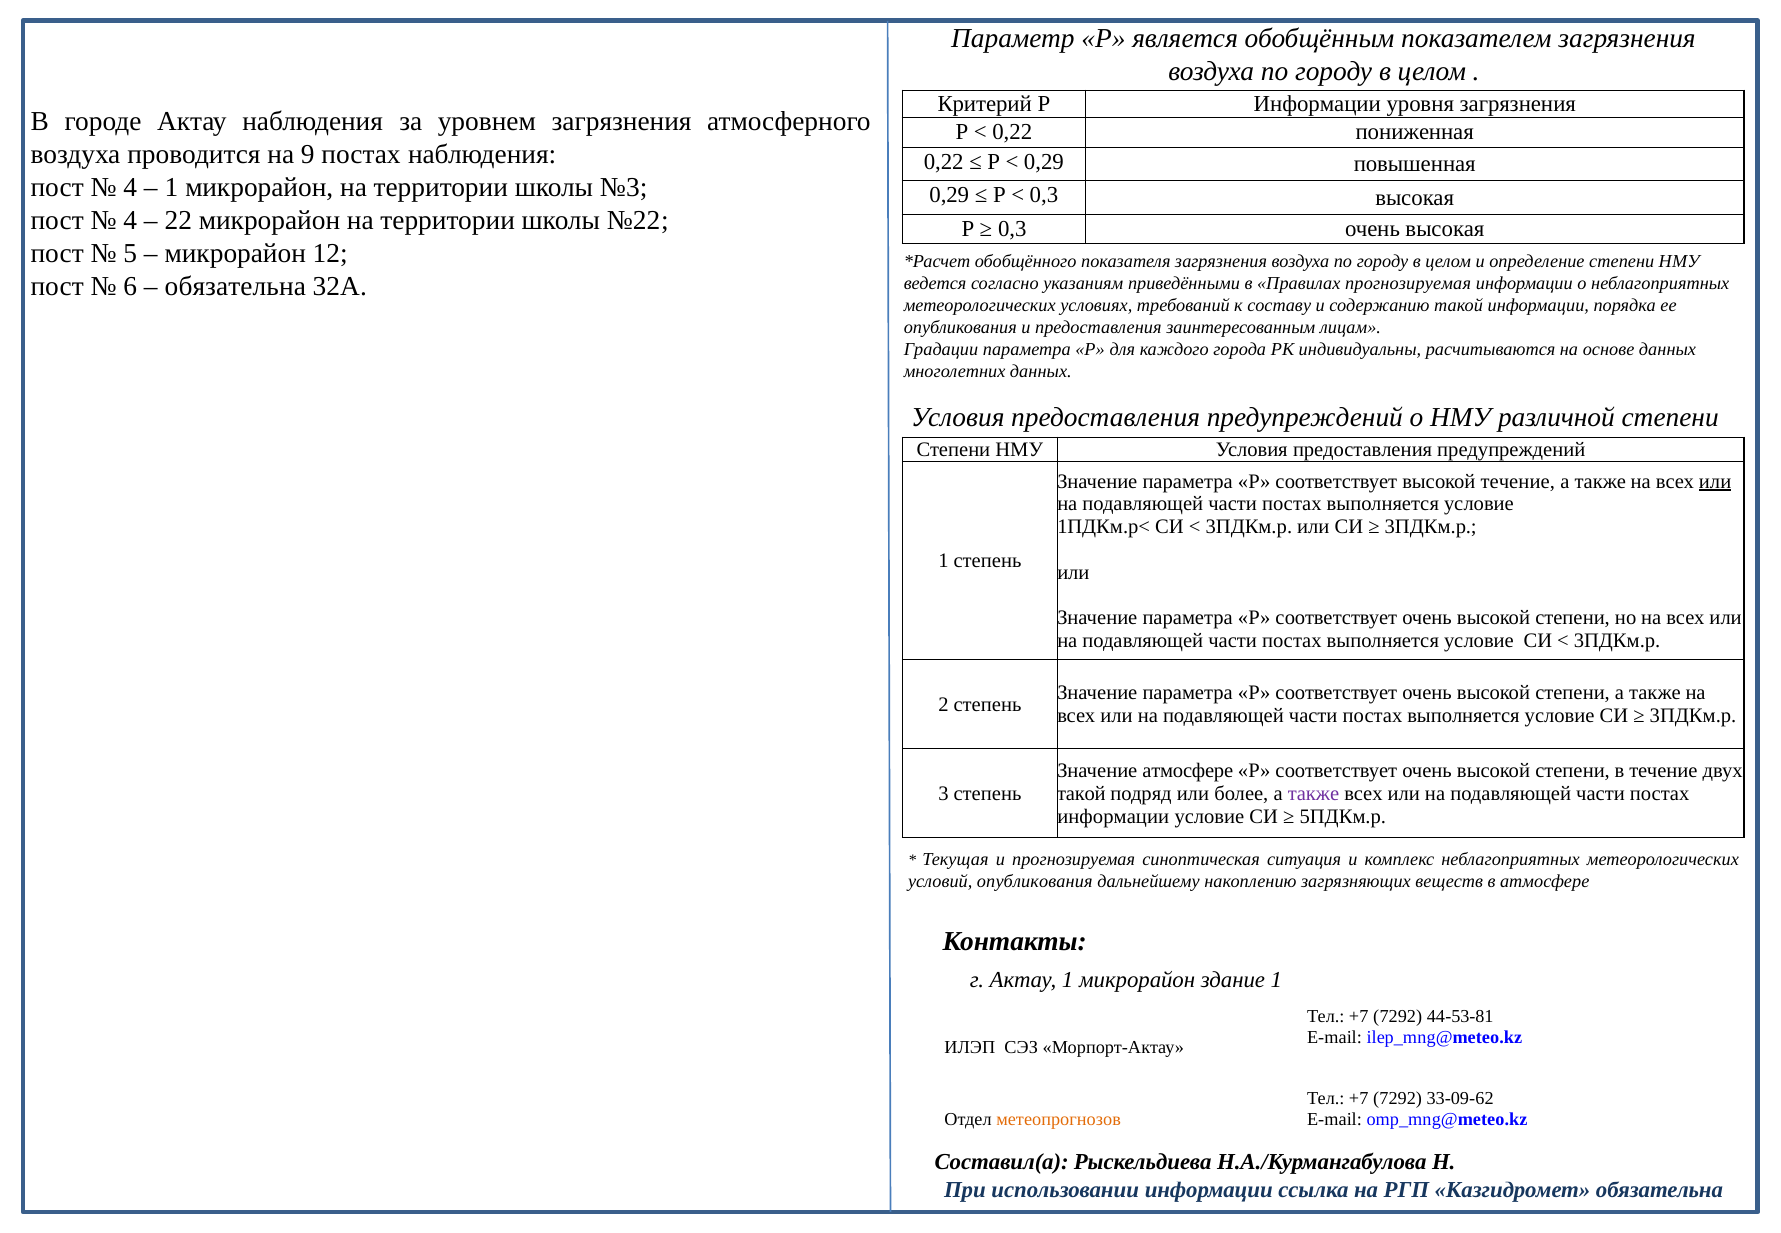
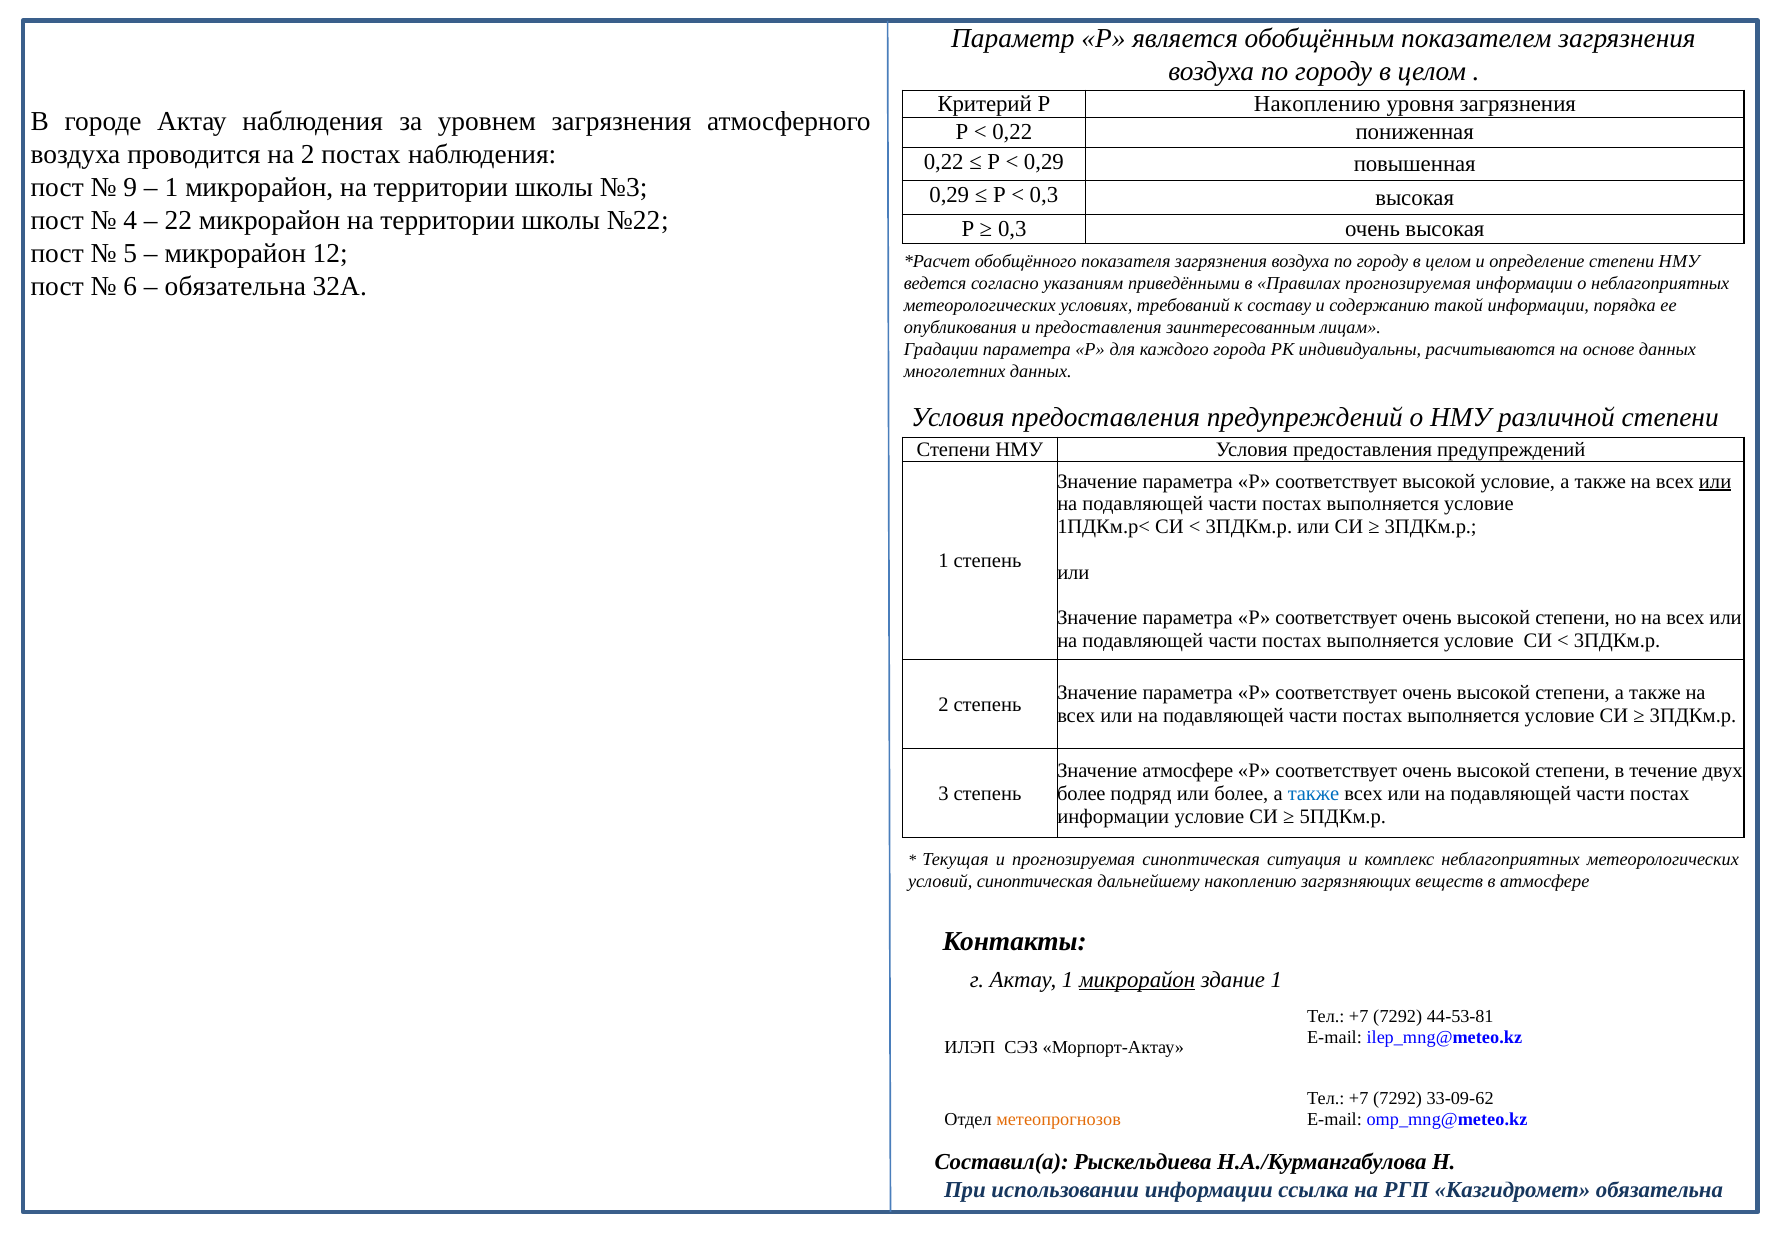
Р Информации: Информации -> Накоплению
на 9: 9 -> 2
4 at (130, 187): 4 -> 9
высокой течение: течение -> условие
такой at (1081, 794): такой -> более
также at (1313, 794) colour: purple -> blue
условий опубликования: опубликования -> синоптическая
микрорайон at (1137, 980) underline: none -> present
